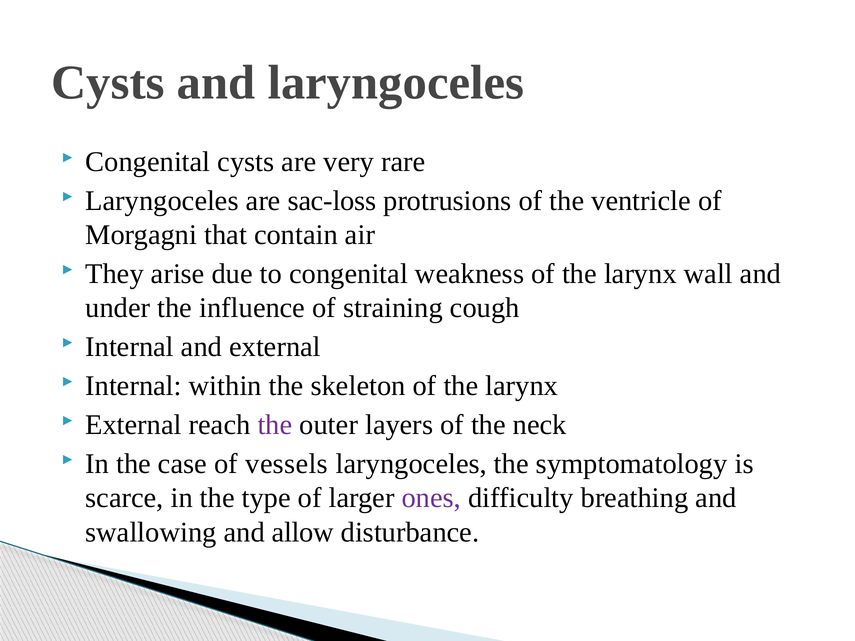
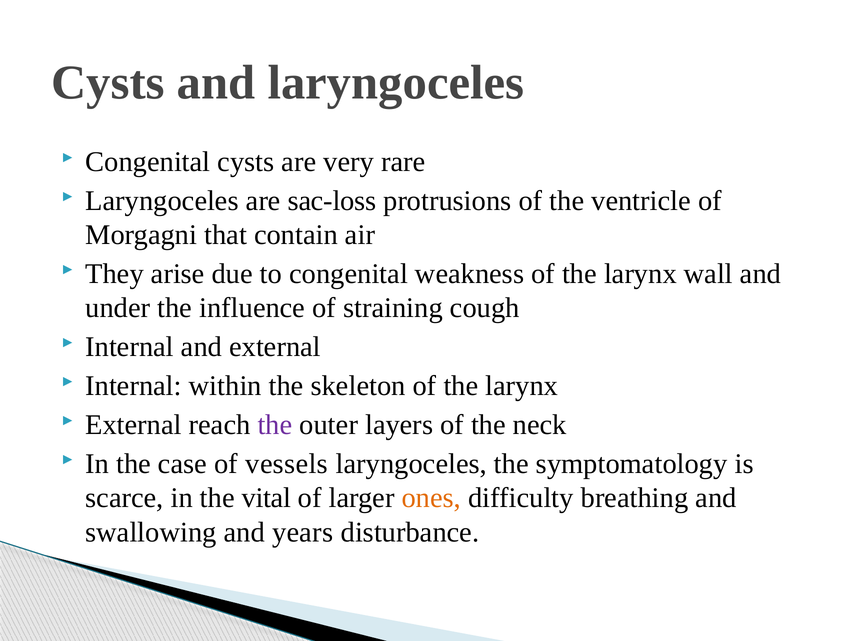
type: type -> vital
ones colour: purple -> orange
allow: allow -> years
